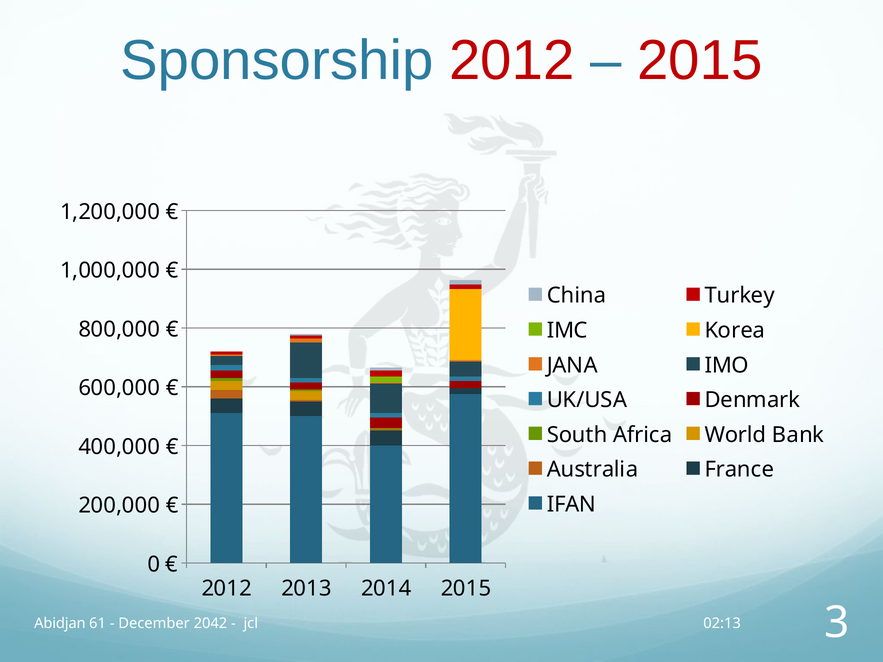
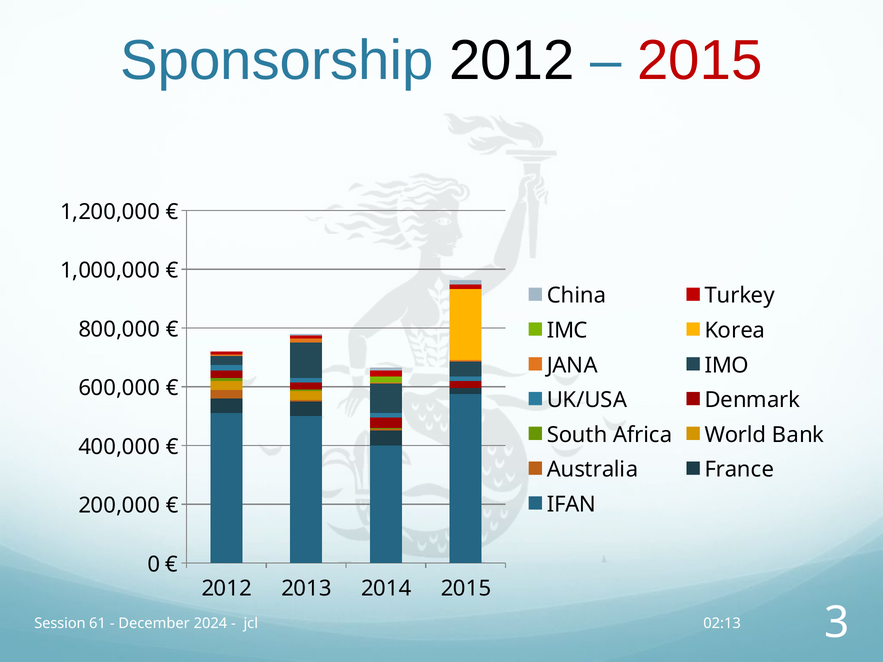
2012 at (512, 60) colour: red -> black
Abidjan: Abidjan -> Session
2042: 2042 -> 2024
